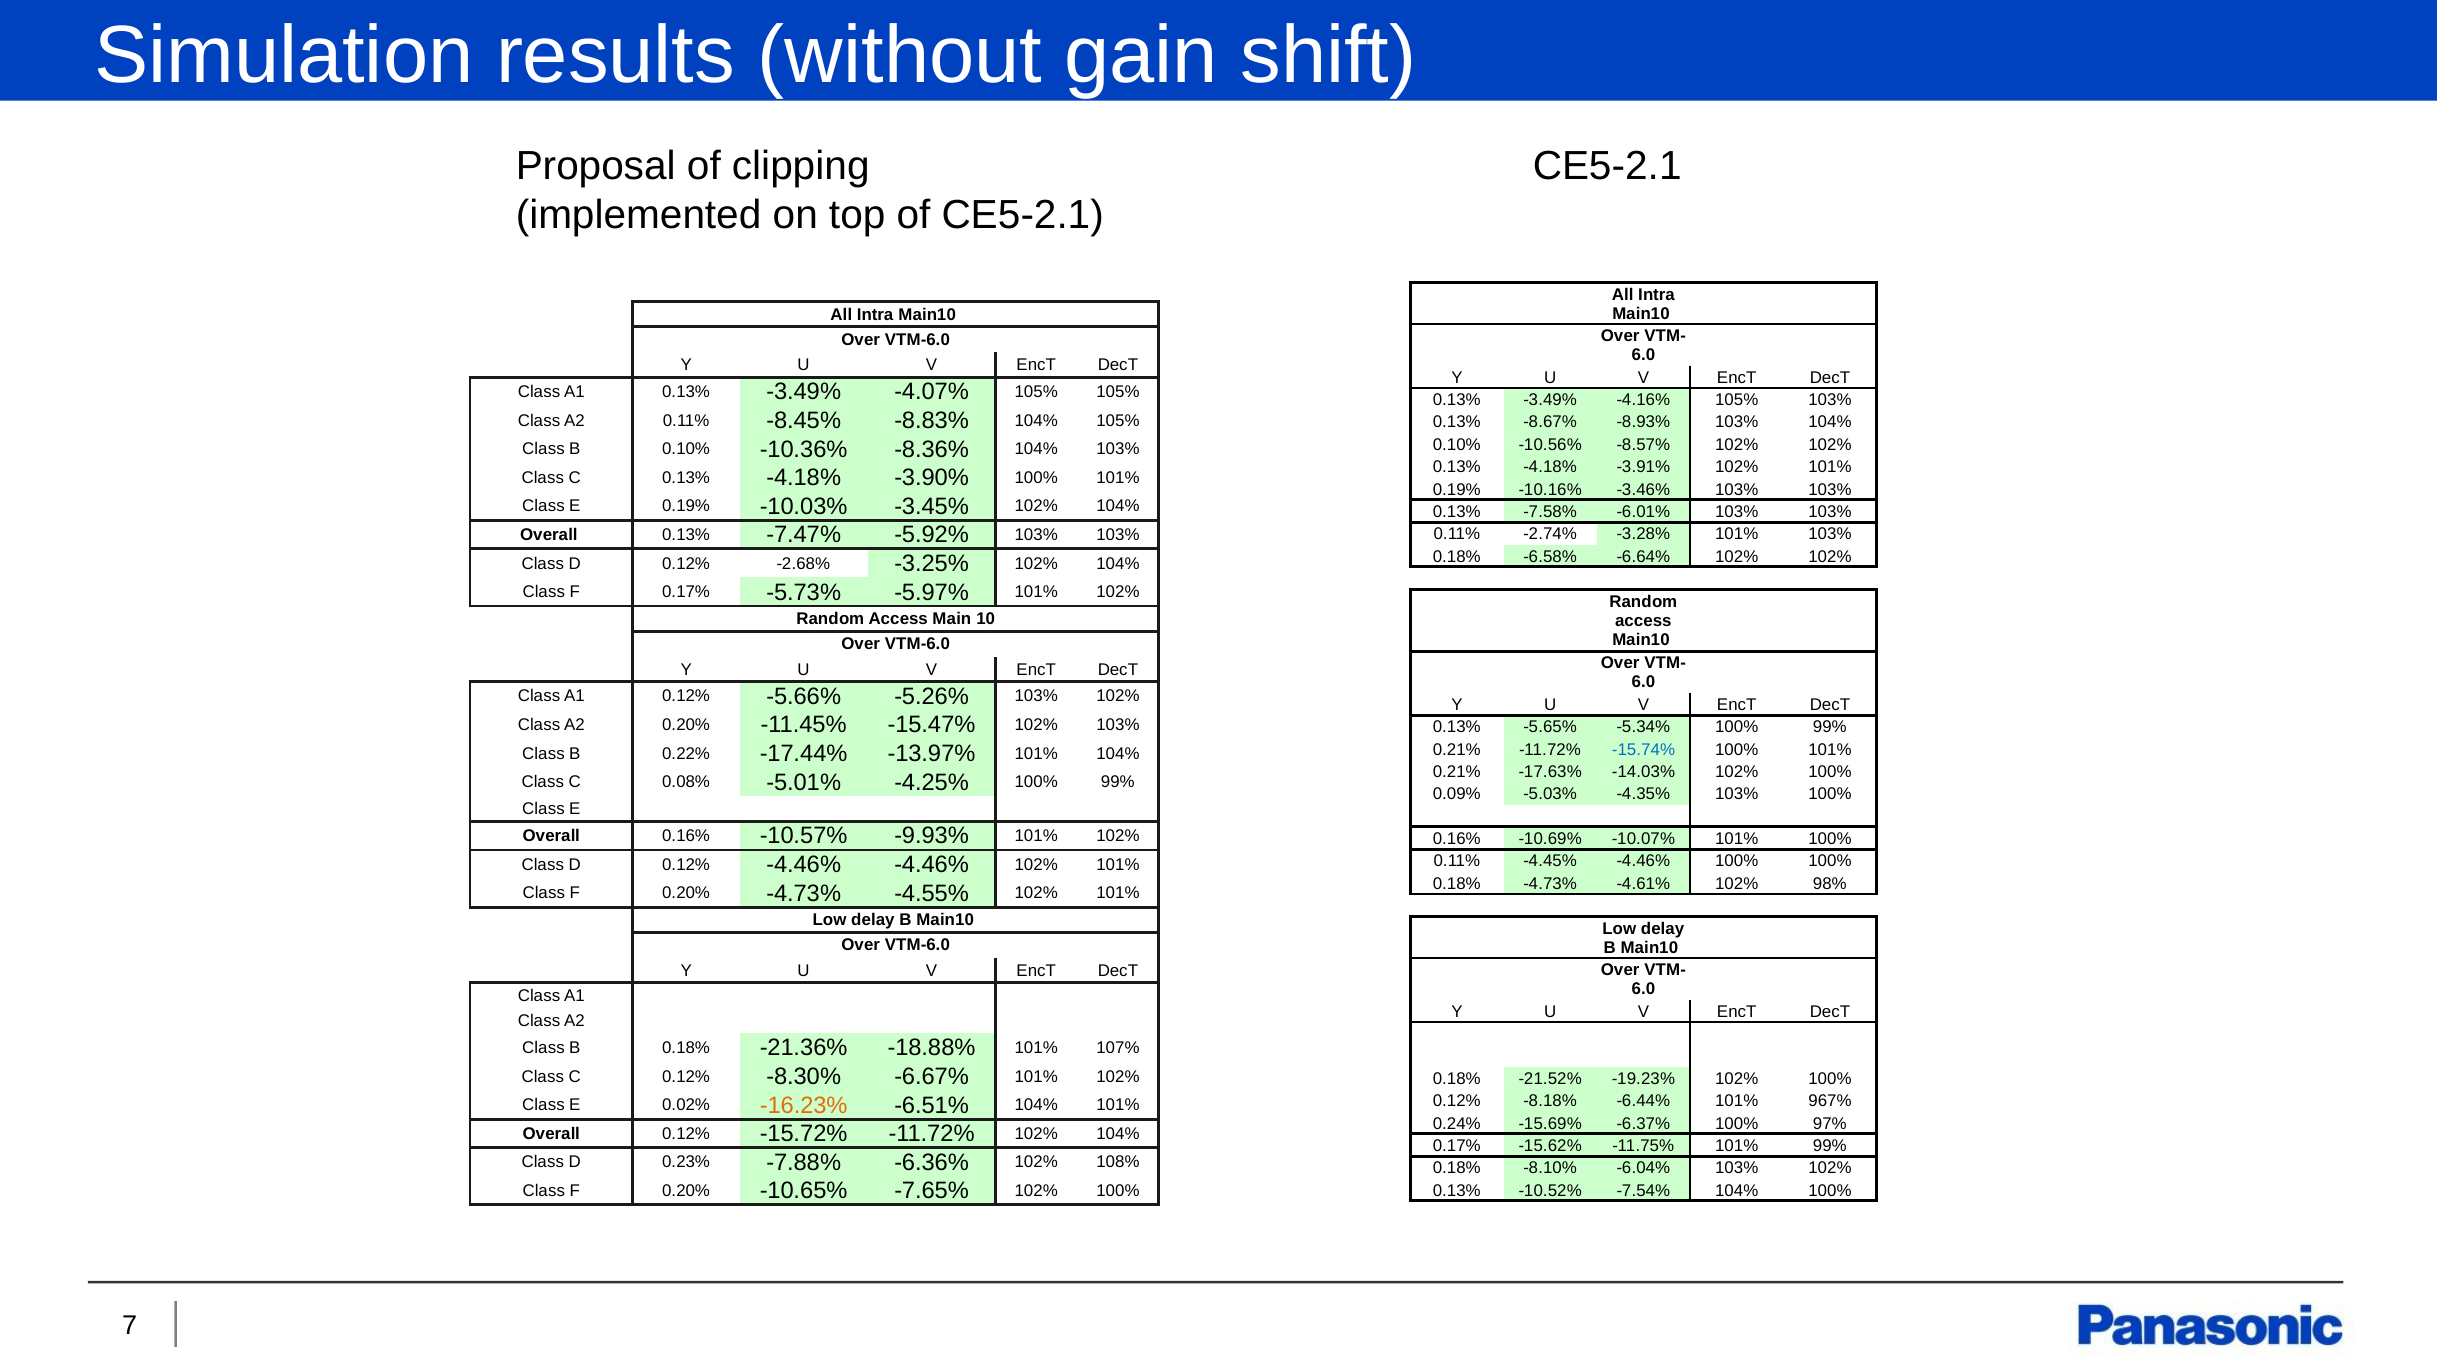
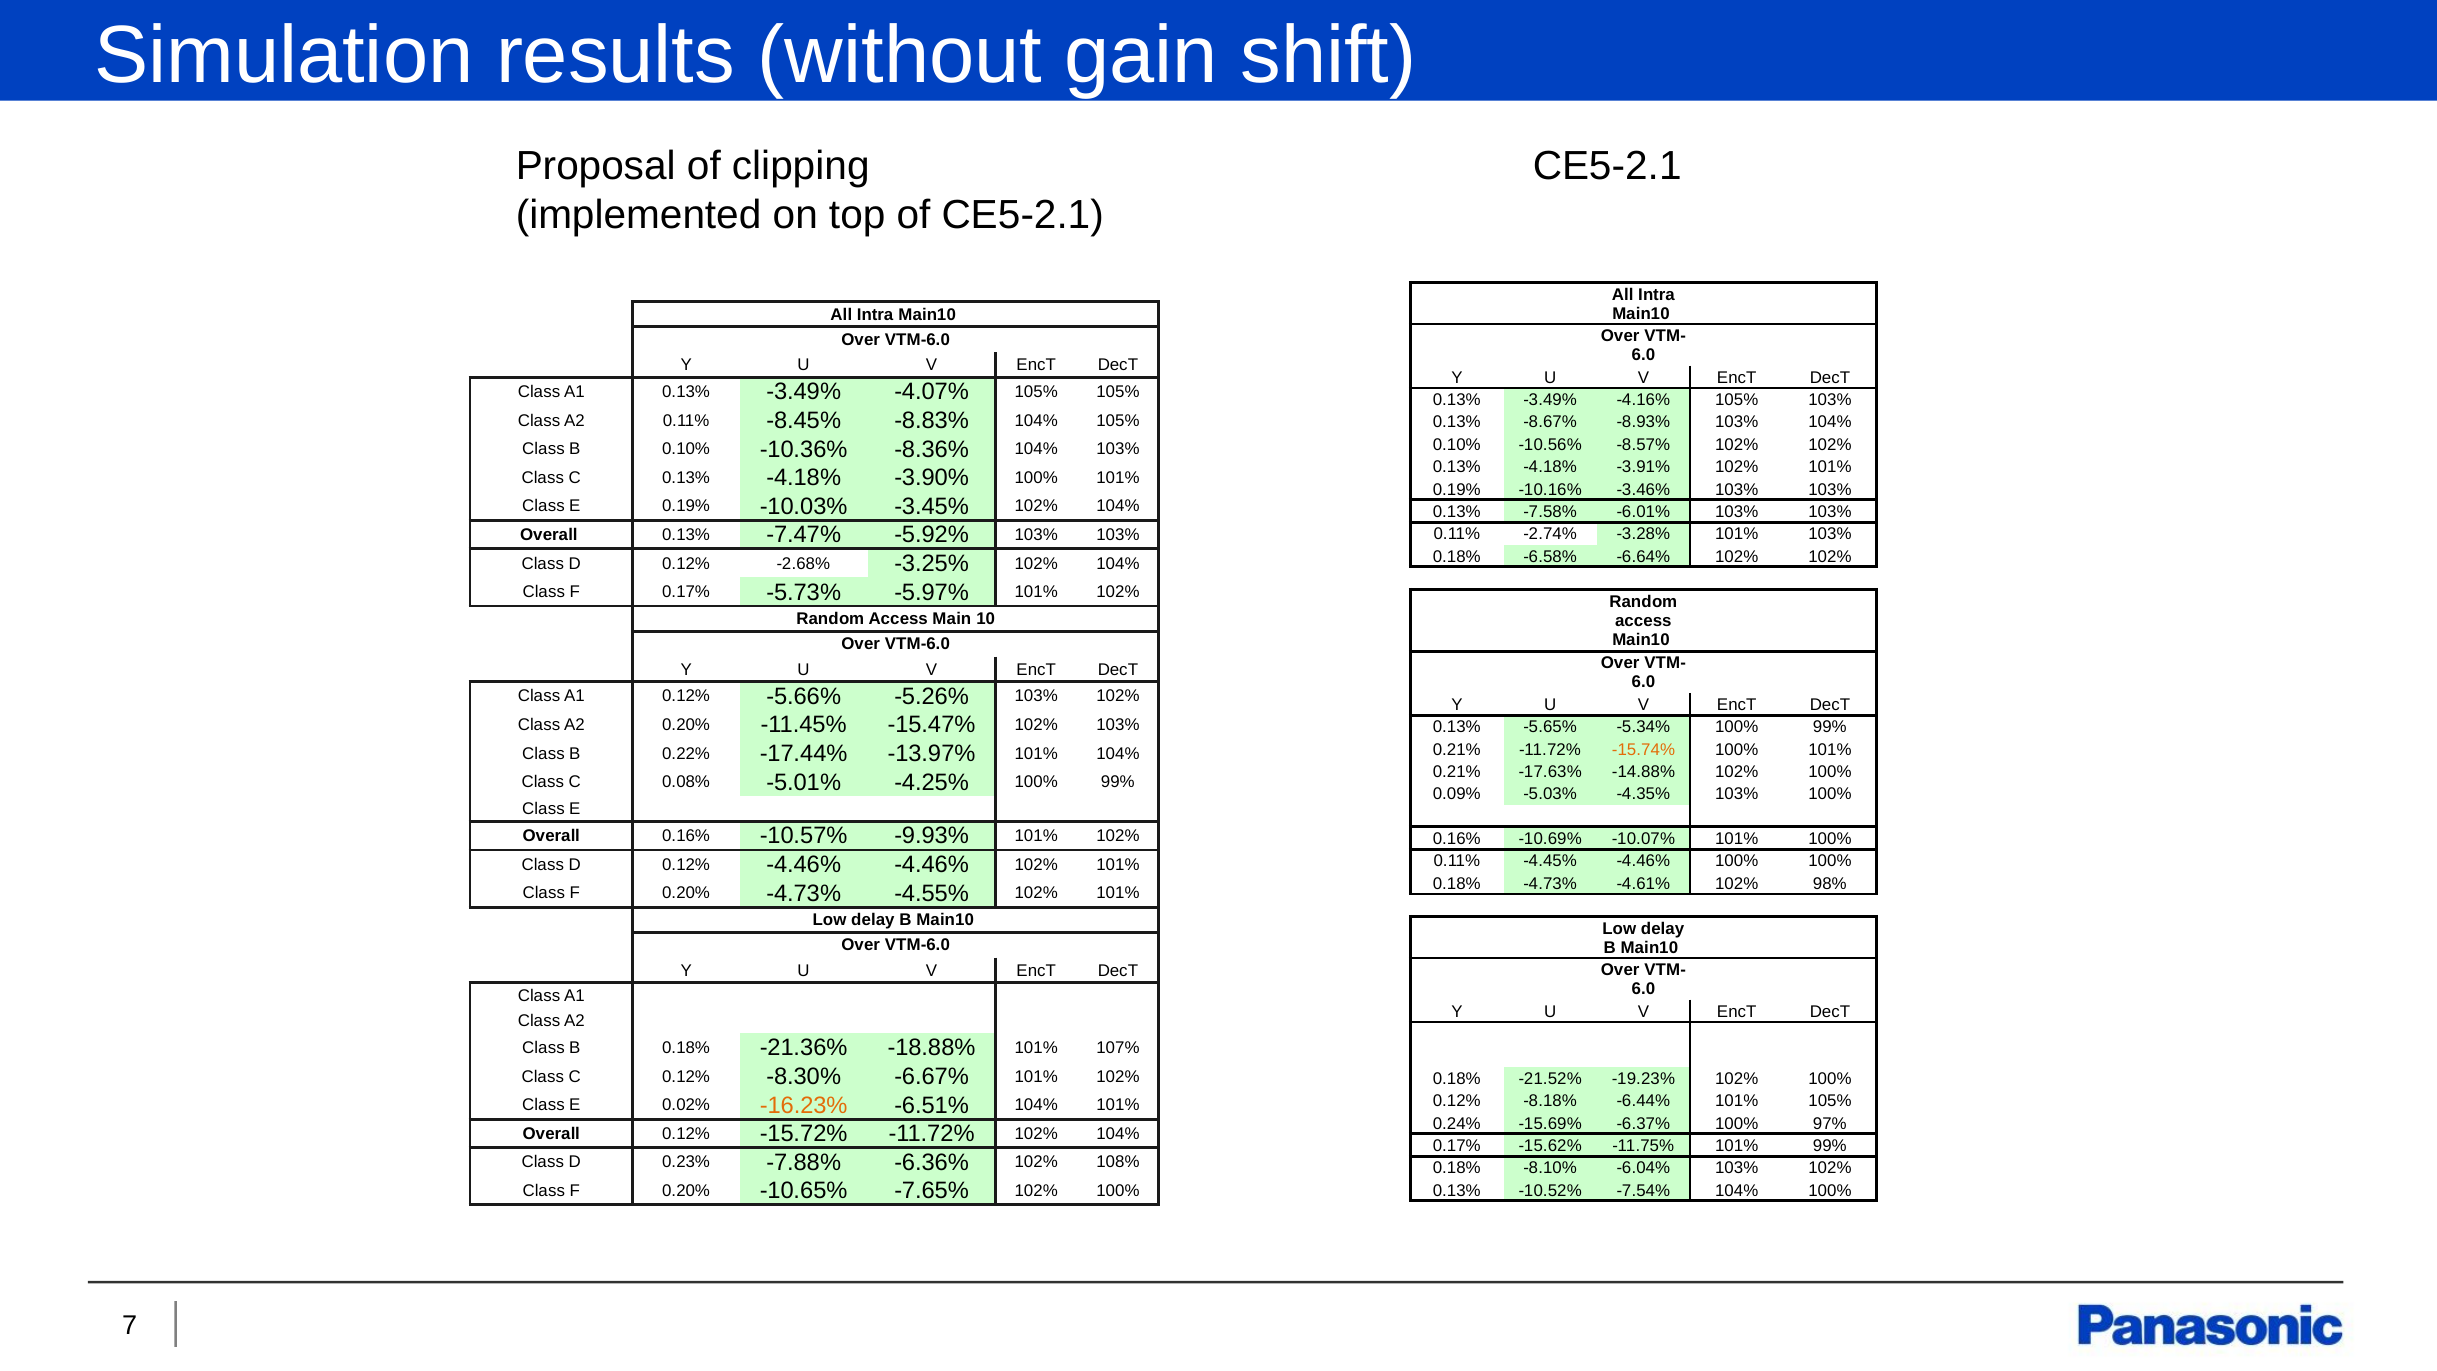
-15.74% colour: blue -> orange
-14.03%: -14.03% -> -14.88%
101% 967%: 967% -> 105%
